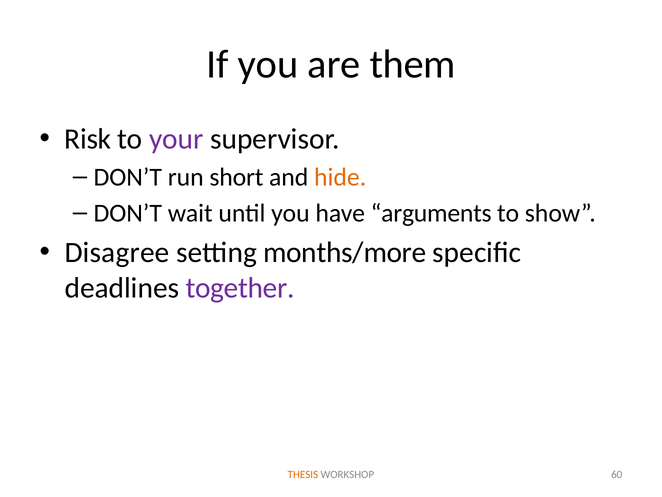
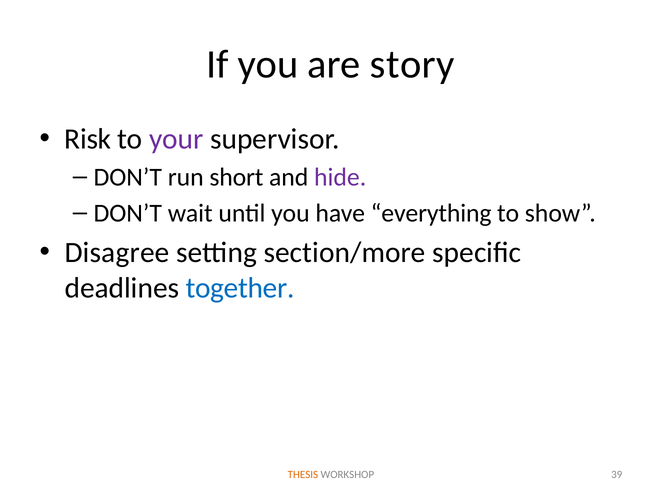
them: them -> story
hide colour: orange -> purple
arguments: arguments -> everything
months/more: months/more -> section/more
together colour: purple -> blue
60: 60 -> 39
